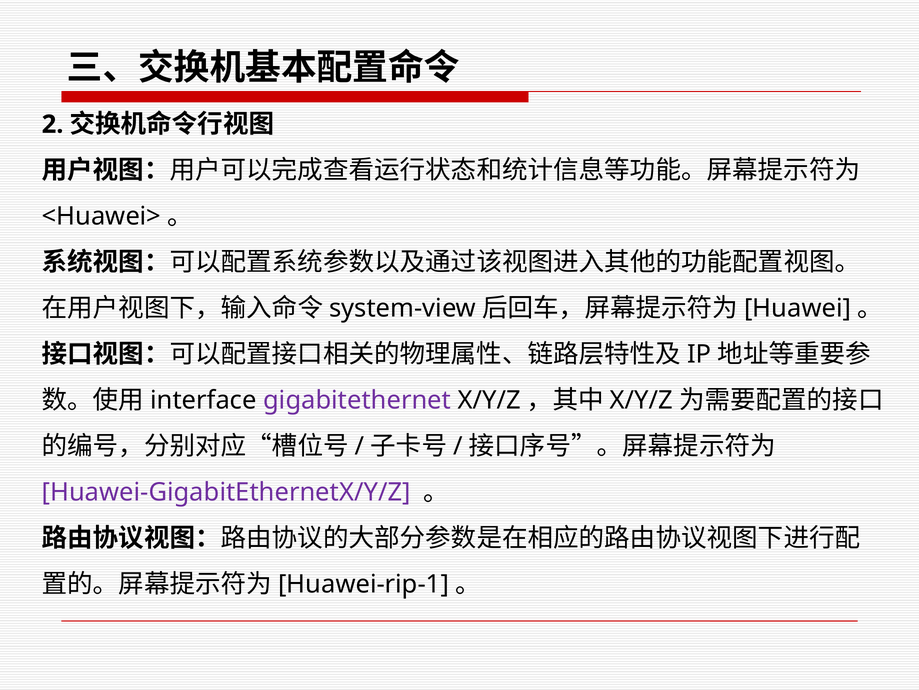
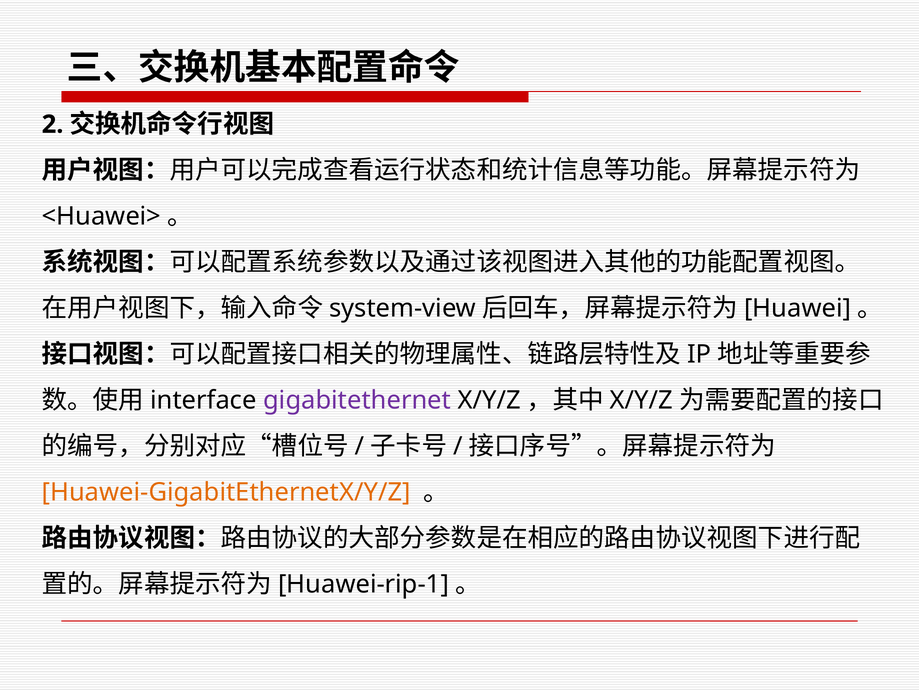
Huawei-GigabitEthernetX/Y/Z colour: purple -> orange
